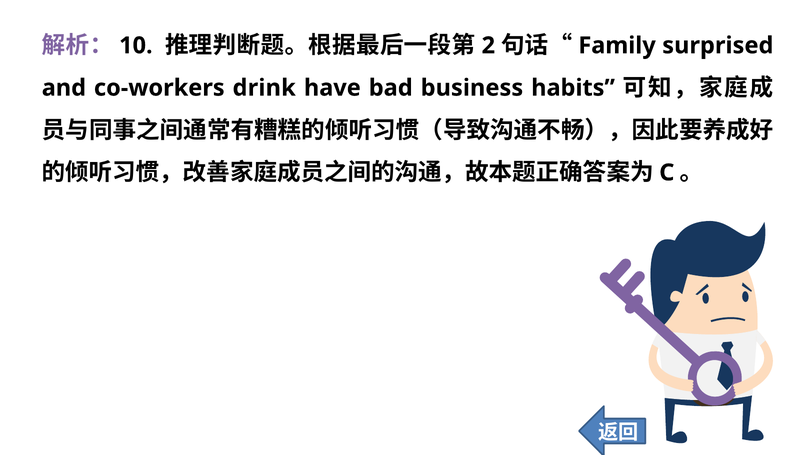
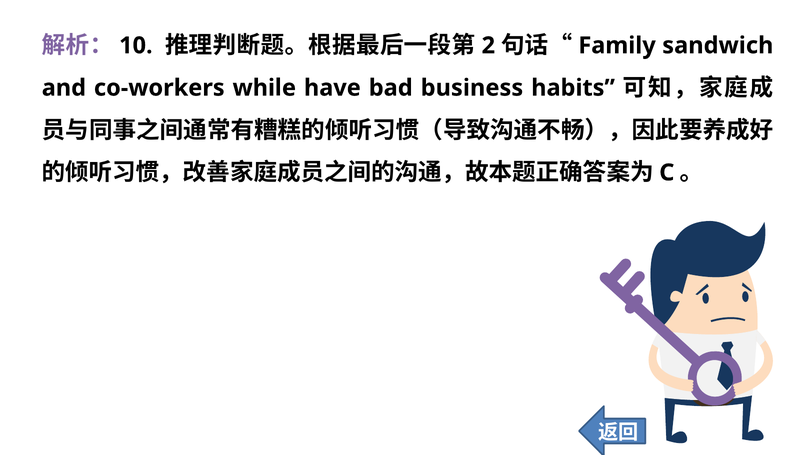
surprised: surprised -> sandwich
drink: drink -> while
